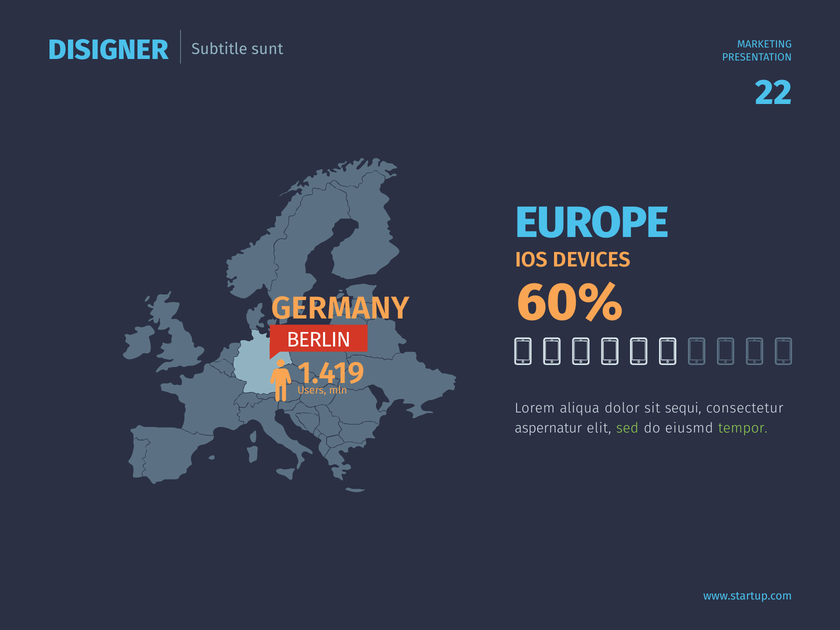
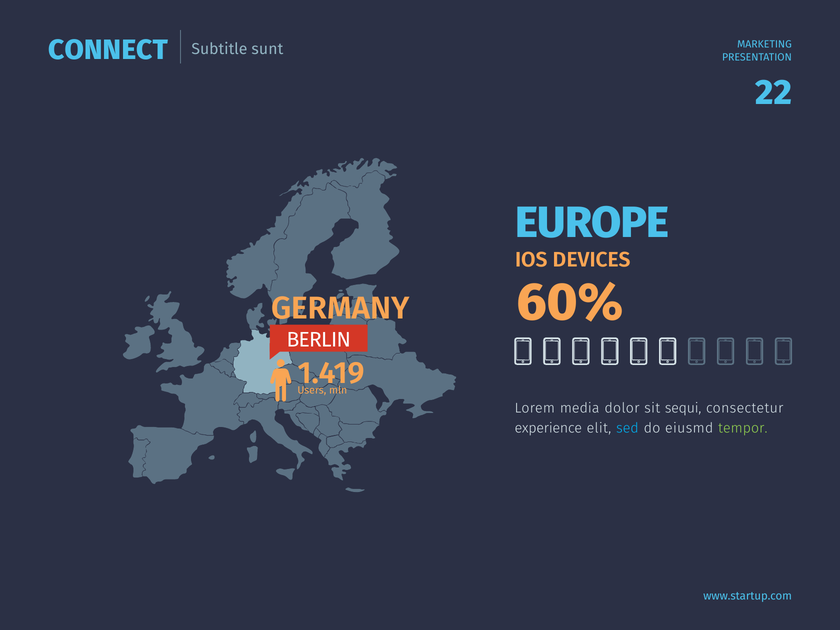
DISIGNER: DISIGNER -> CONNECT
aliqua: aliqua -> media
aspernatur: aspernatur -> experience
sed colour: light green -> light blue
